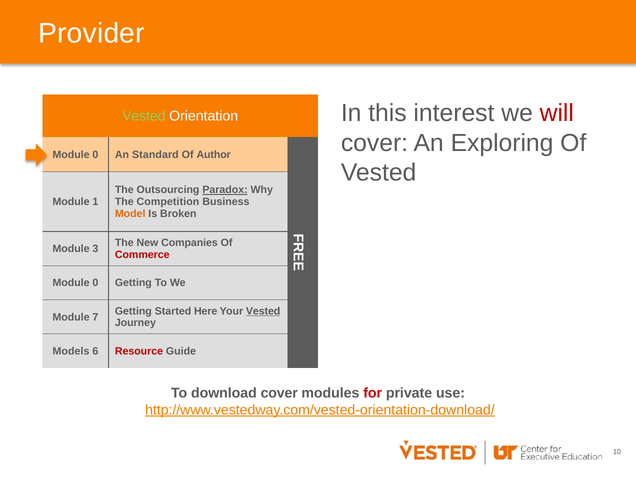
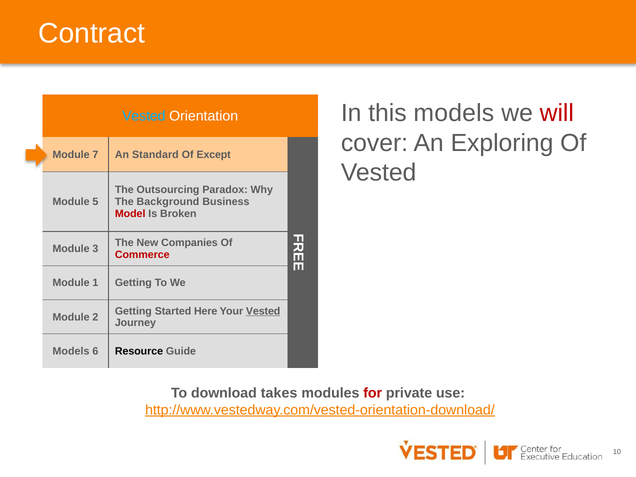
Provider: Provider -> Contract
this interest: interest -> models
Vested at (144, 116) colour: light green -> light blue
0 at (95, 155): 0 -> 7
Author: Author -> Except
Paradox underline: present -> none
1: 1 -> 5
Competition: Competition -> Background
Model colour: orange -> red
0 at (95, 283): 0 -> 1
7: 7 -> 2
Resource colour: red -> black
download cover: cover -> takes
